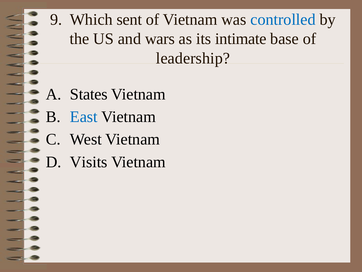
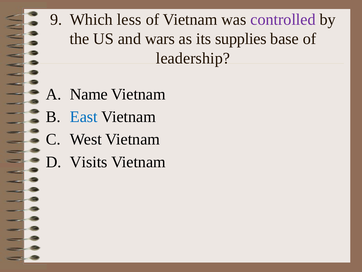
sent: sent -> less
controlled colour: blue -> purple
intimate: intimate -> supplies
States: States -> Name
